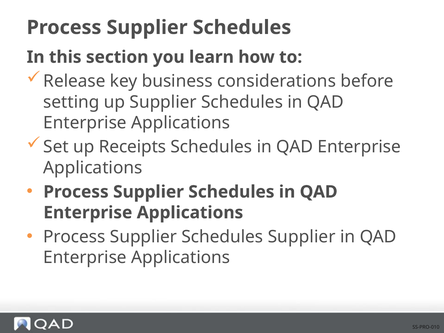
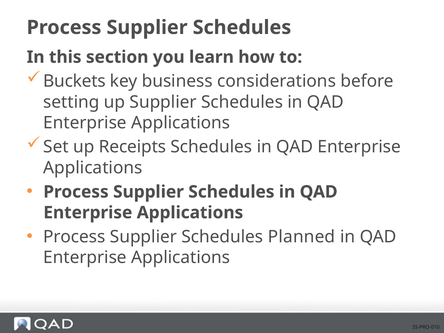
Release: Release -> Buckets
Schedules Supplier: Supplier -> Planned
